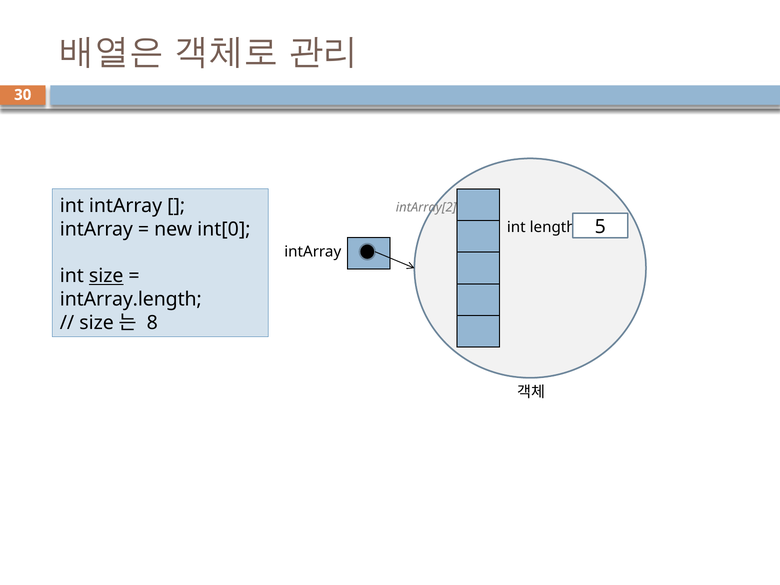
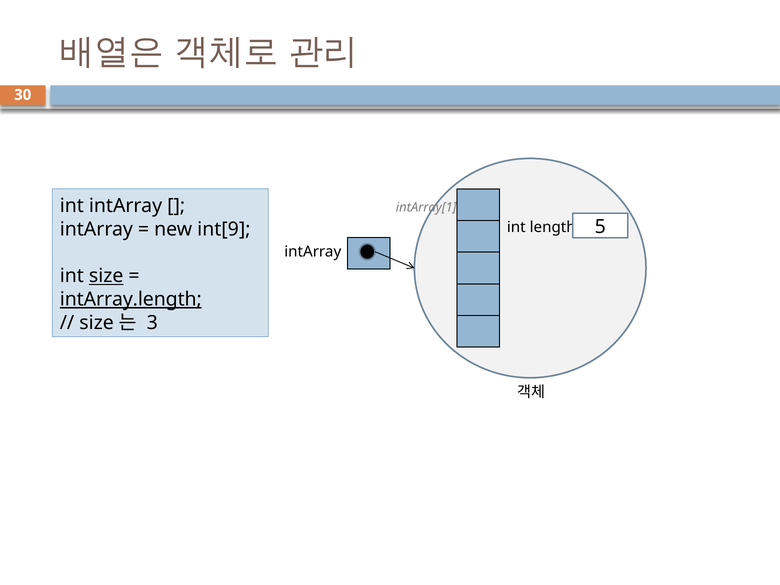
intArray[2: intArray[2 -> intArray[1
int[0: int[0 -> int[9
intArray.length underline: none -> present
8: 8 -> 3
